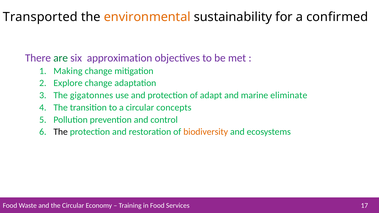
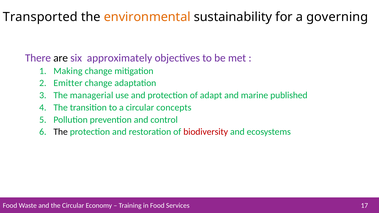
confirmed: confirmed -> governing
are colour: green -> black
approximation: approximation -> approximately
Explore: Explore -> Emitter
gigatonnes: gigatonnes -> managerial
eliminate: eliminate -> published
biodiversity colour: orange -> red
